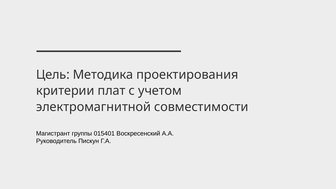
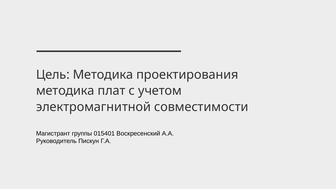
критерии at (65, 91): критерии -> методика
